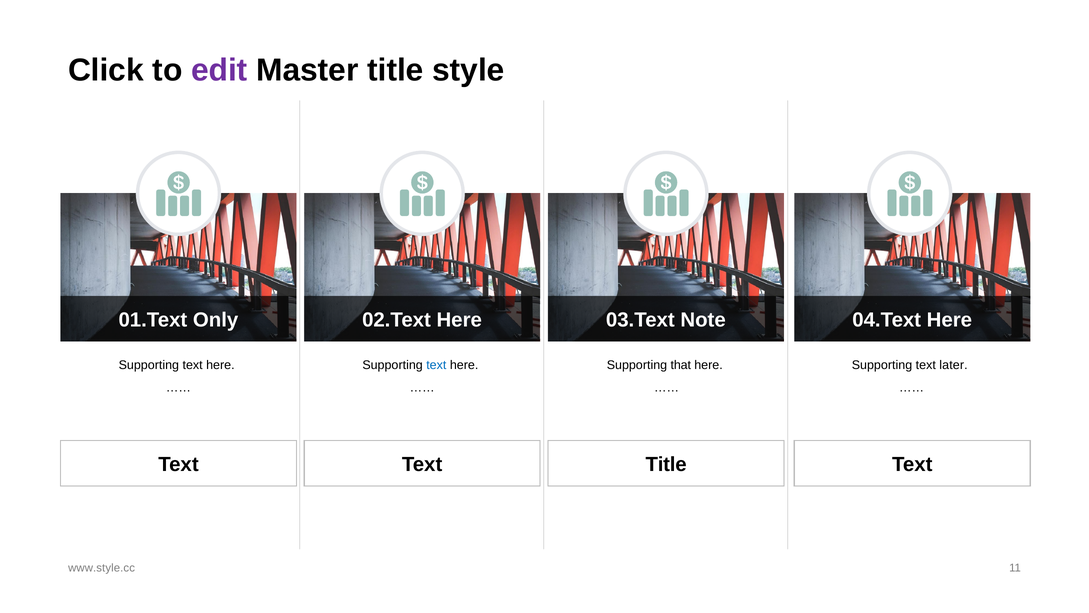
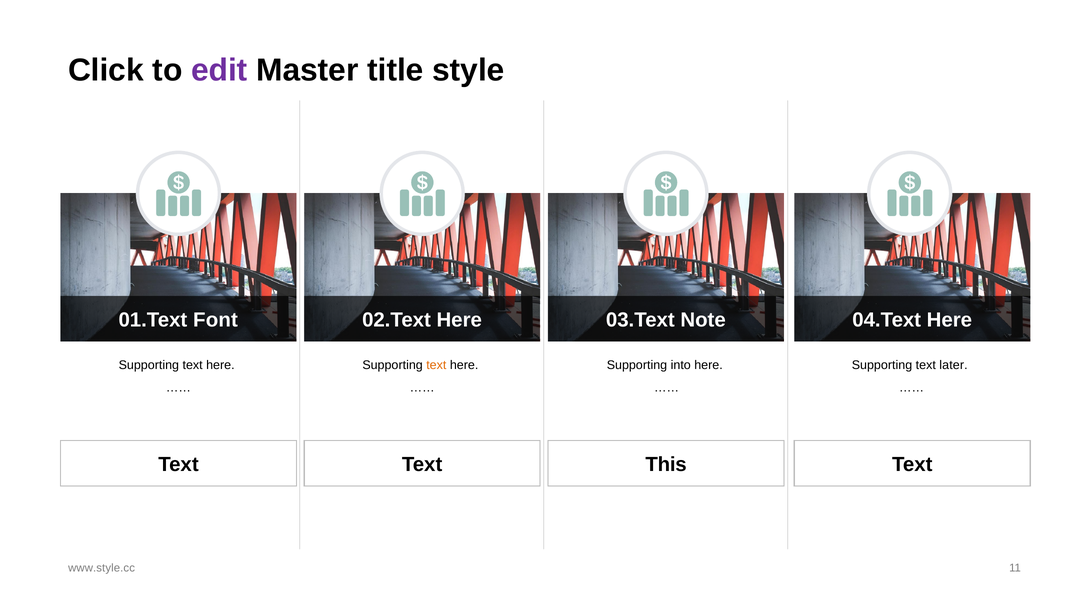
Only: Only -> Font
text at (436, 365) colour: blue -> orange
that: that -> into
Text Title: Title -> This
